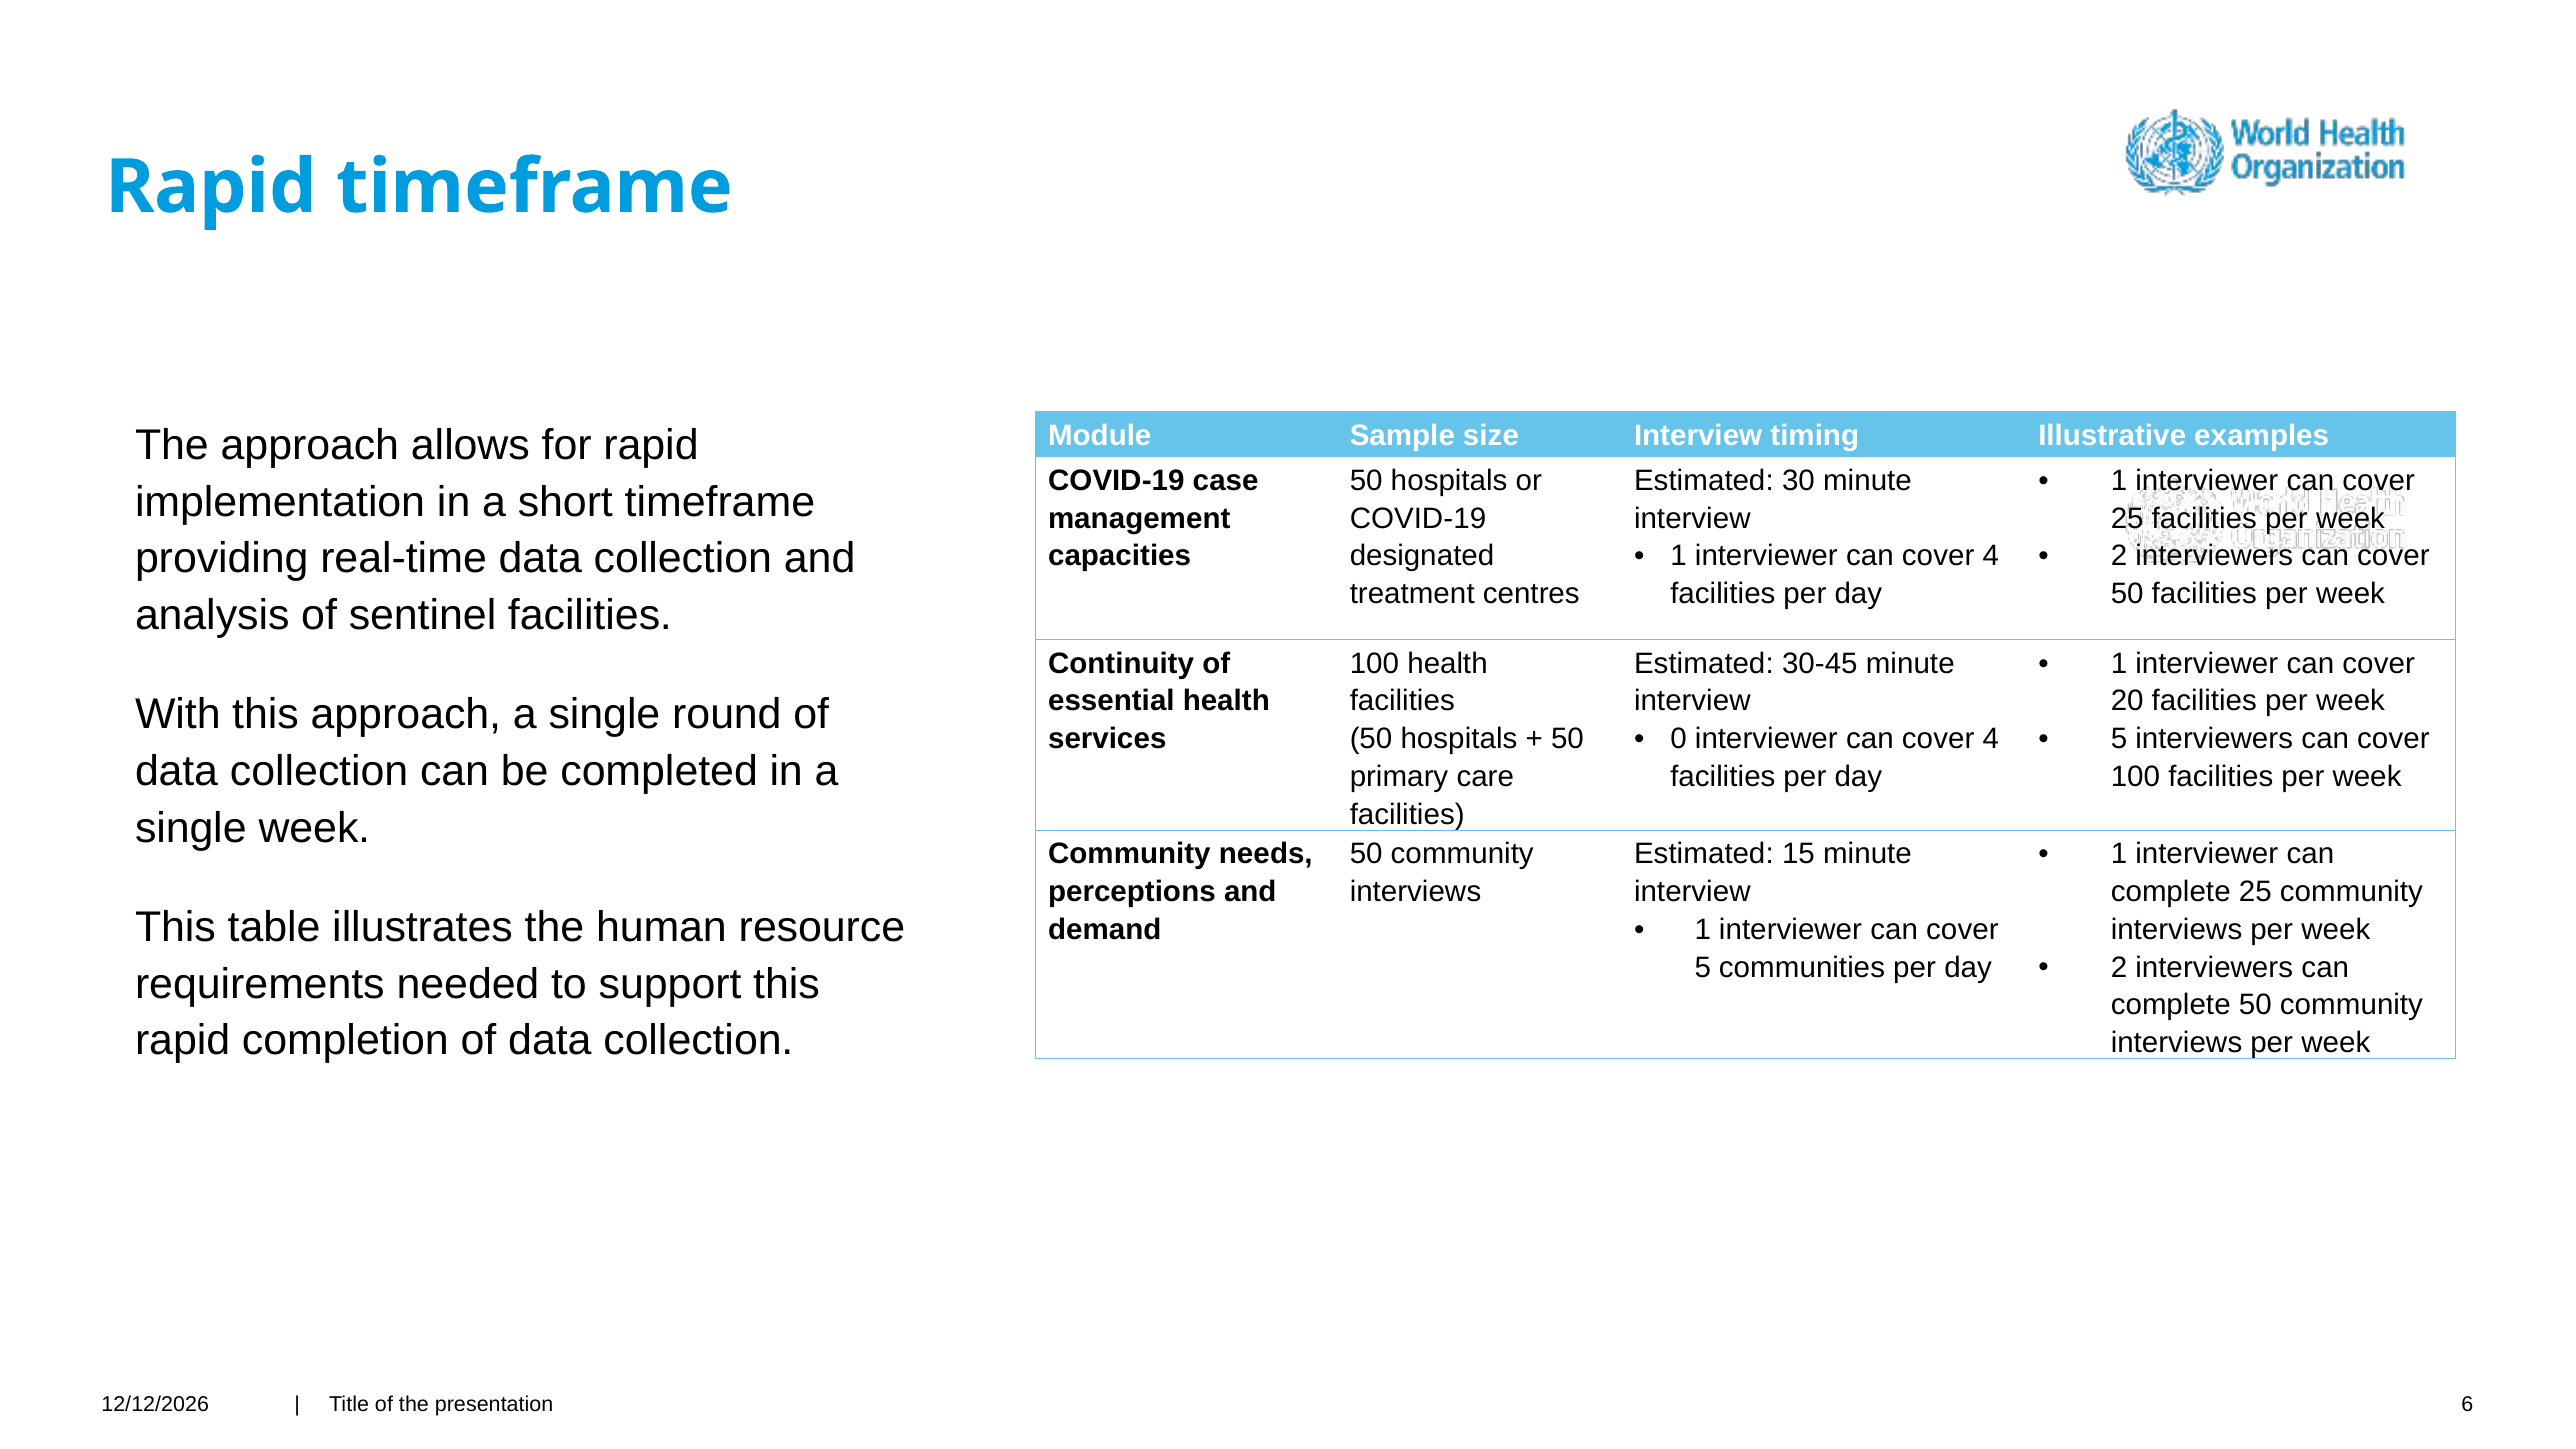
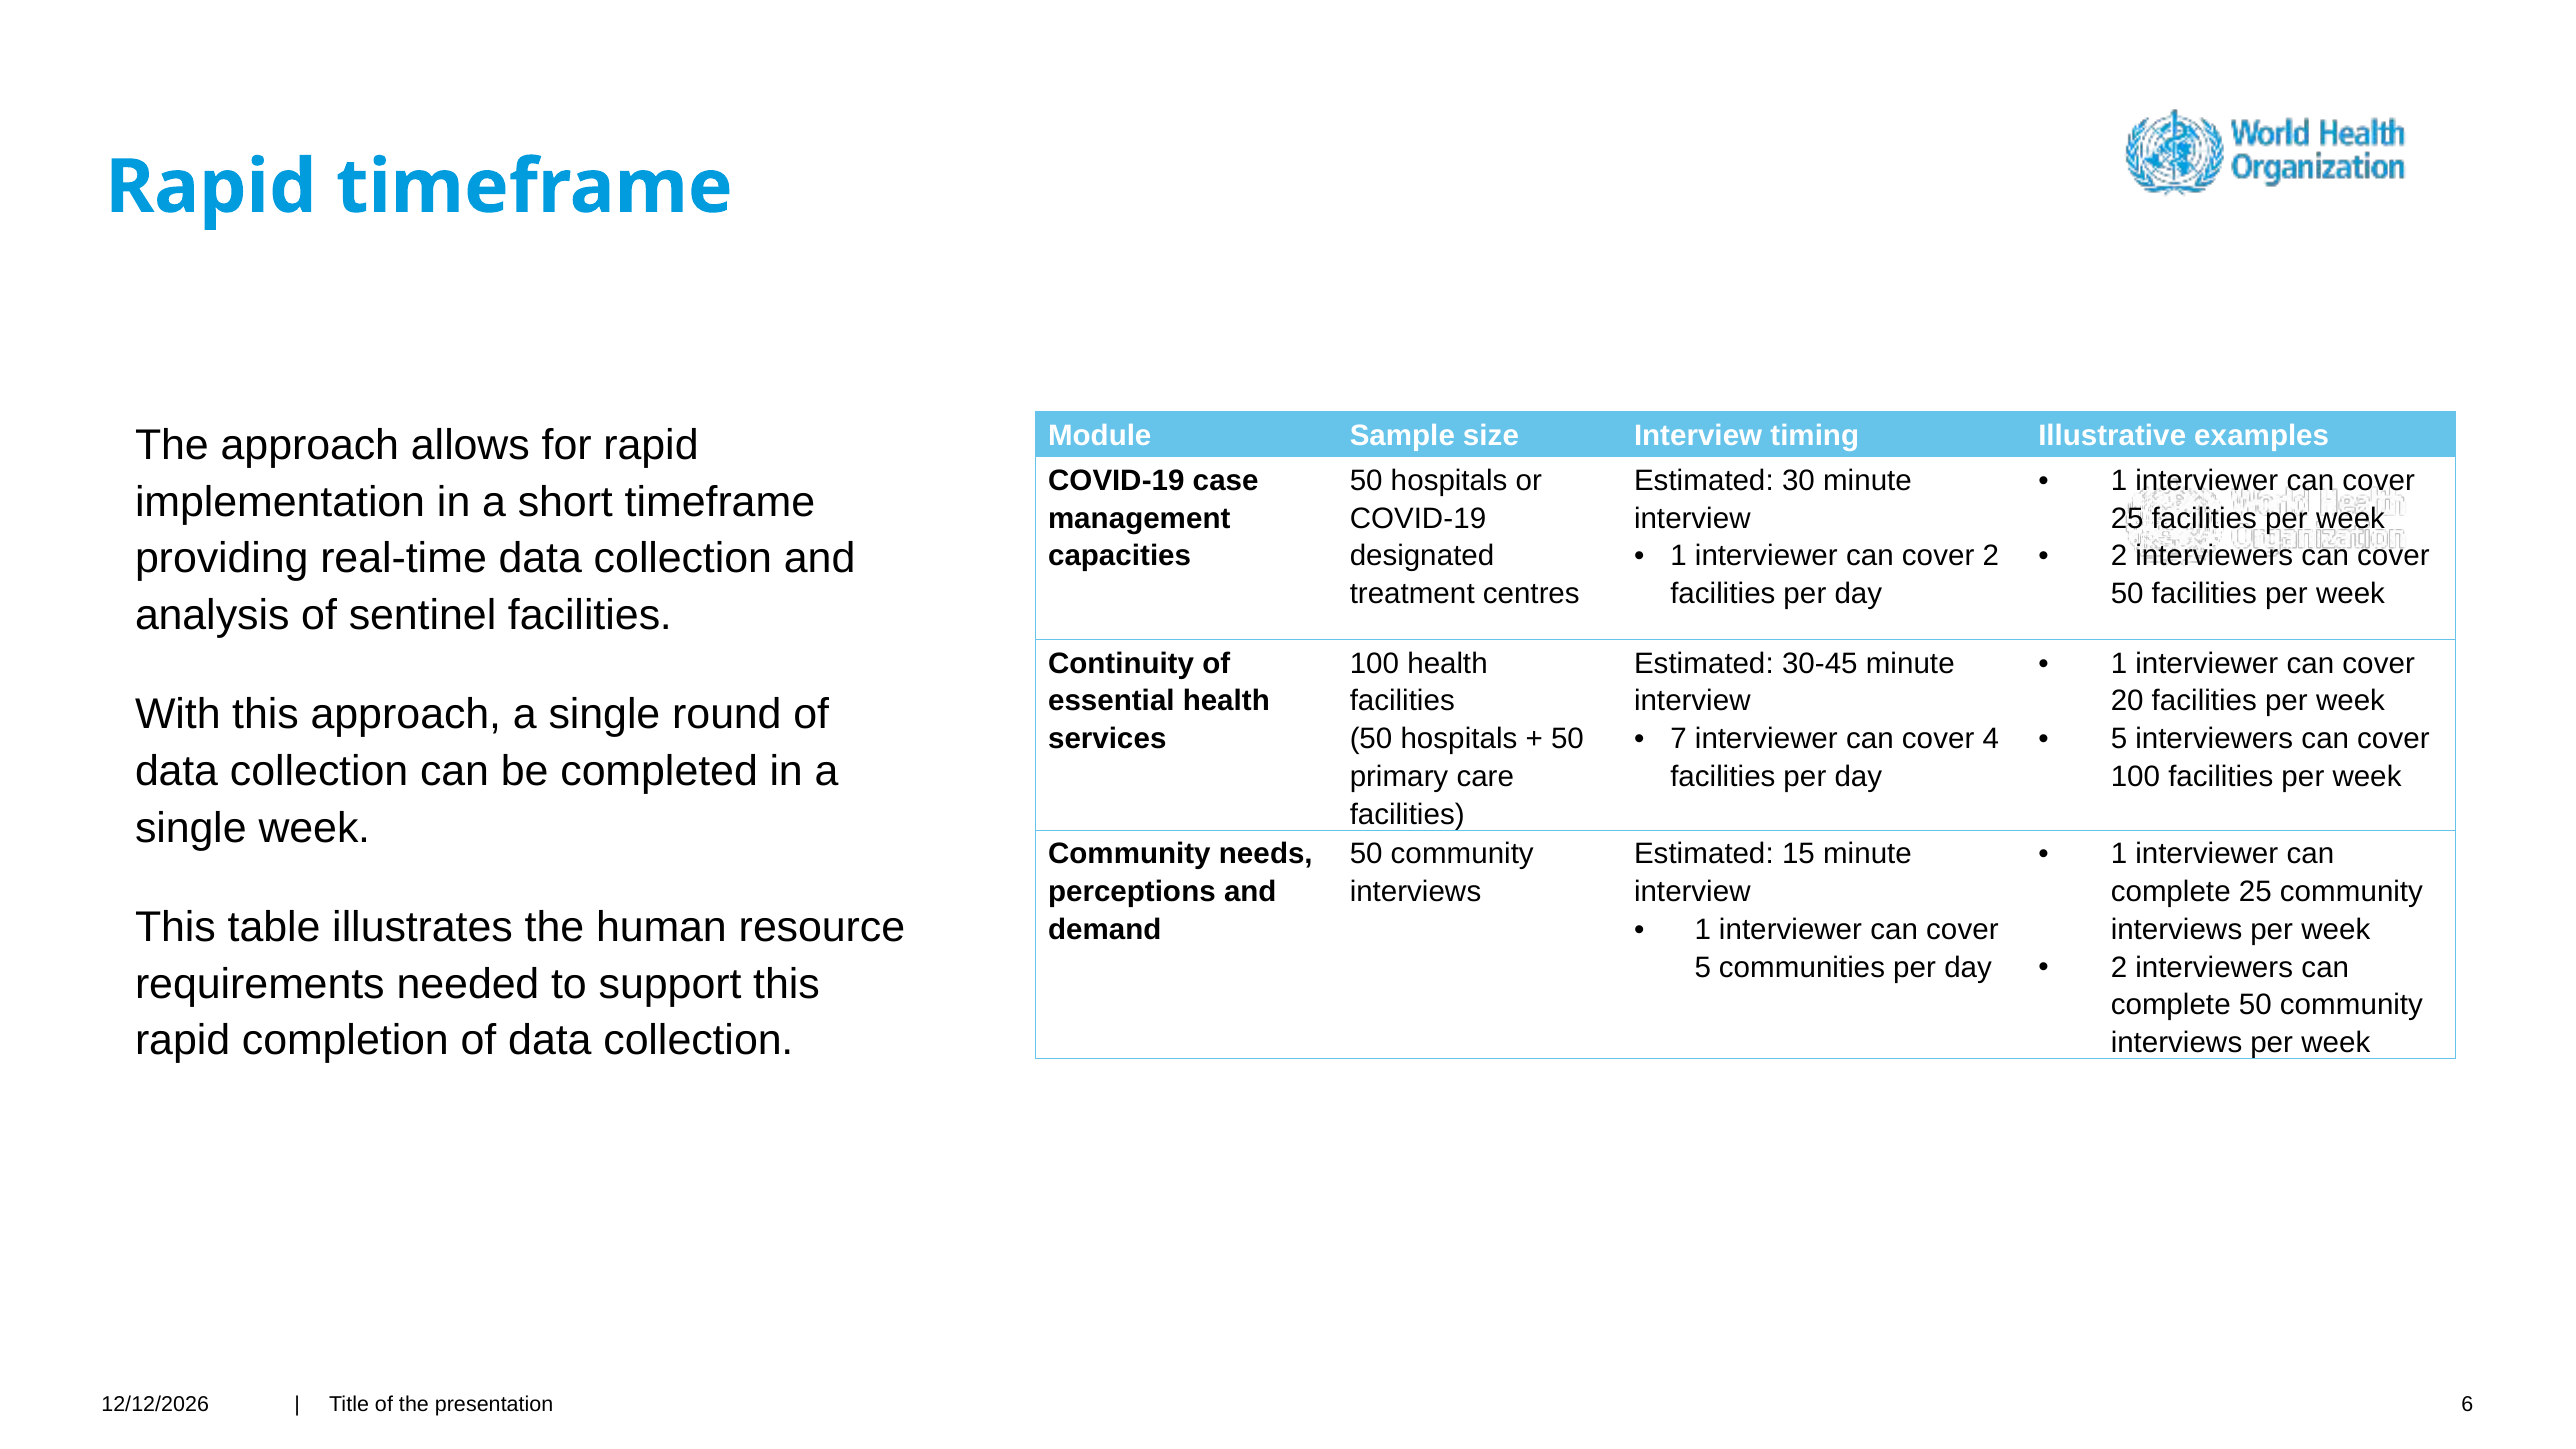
4 at (1991, 556): 4 -> 2
0: 0 -> 7
